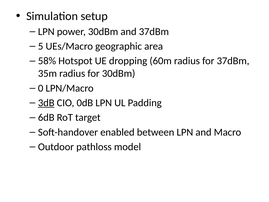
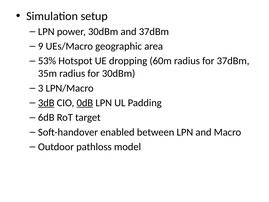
5: 5 -> 9
58%: 58% -> 53%
0: 0 -> 3
0dB underline: none -> present
